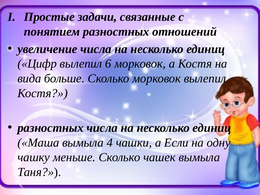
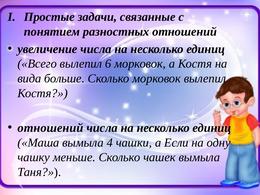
Цифр: Цифр -> Всего
разностных at (51, 128): разностных -> отношений
